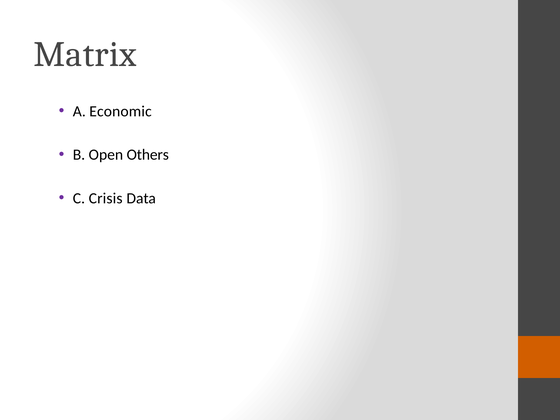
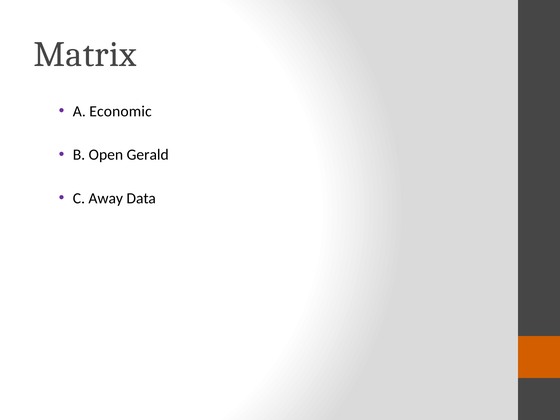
Others: Others -> Gerald
Crisis: Crisis -> Away
